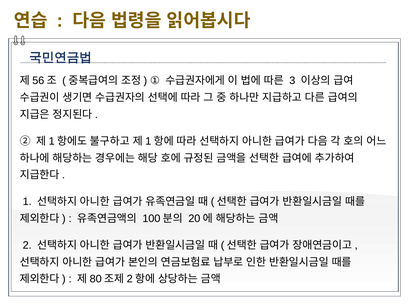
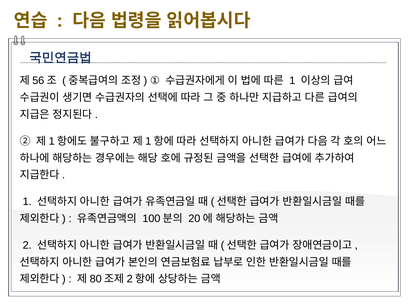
3 at (292, 81): 3 -> 1
